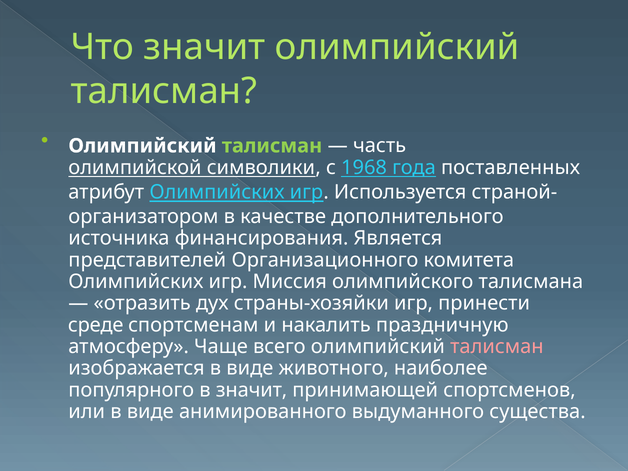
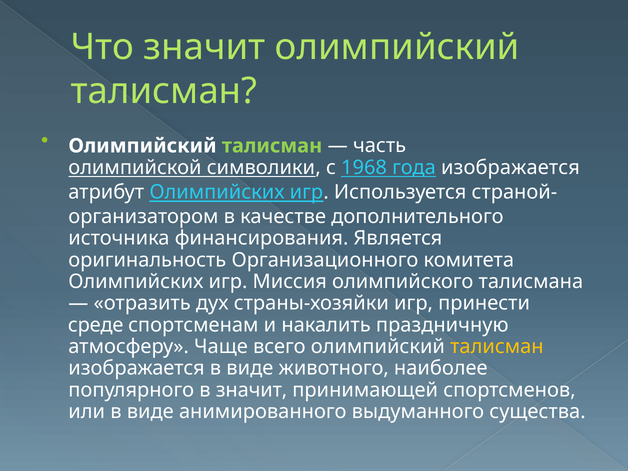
года поставленных: поставленных -> изображается
представителей: представителей -> оригинальность
талисман at (497, 347) colour: pink -> yellow
